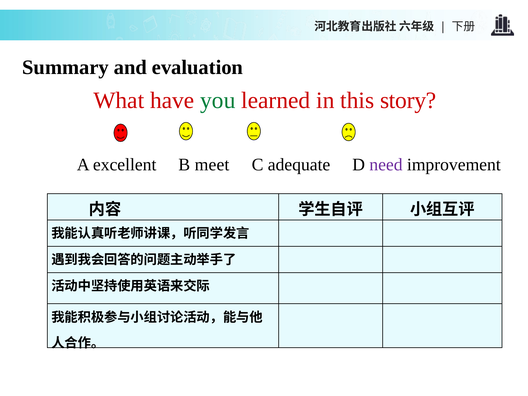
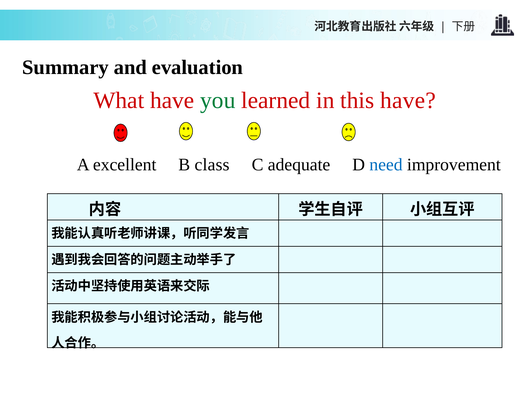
this story: story -> have
meet: meet -> class
need colour: purple -> blue
